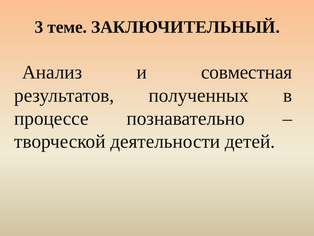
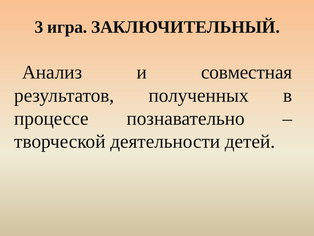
теме: теме -> игра
